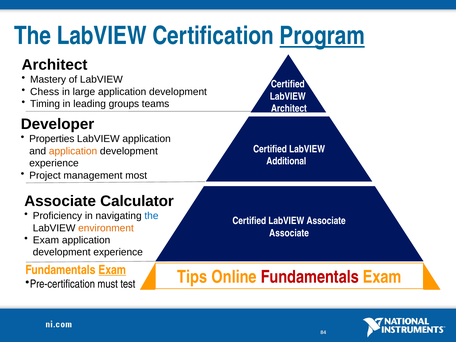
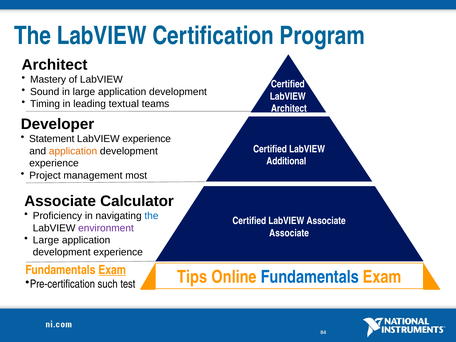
Program underline: present -> none
Chess: Chess -> Sound
groups: groups -> textual
Properties: Properties -> Statement
LabVIEW application: application -> experience
environment colour: orange -> purple
Exam at (46, 240): Exam -> Large
must: must -> such
Fundamentals at (310, 277) colour: red -> blue
